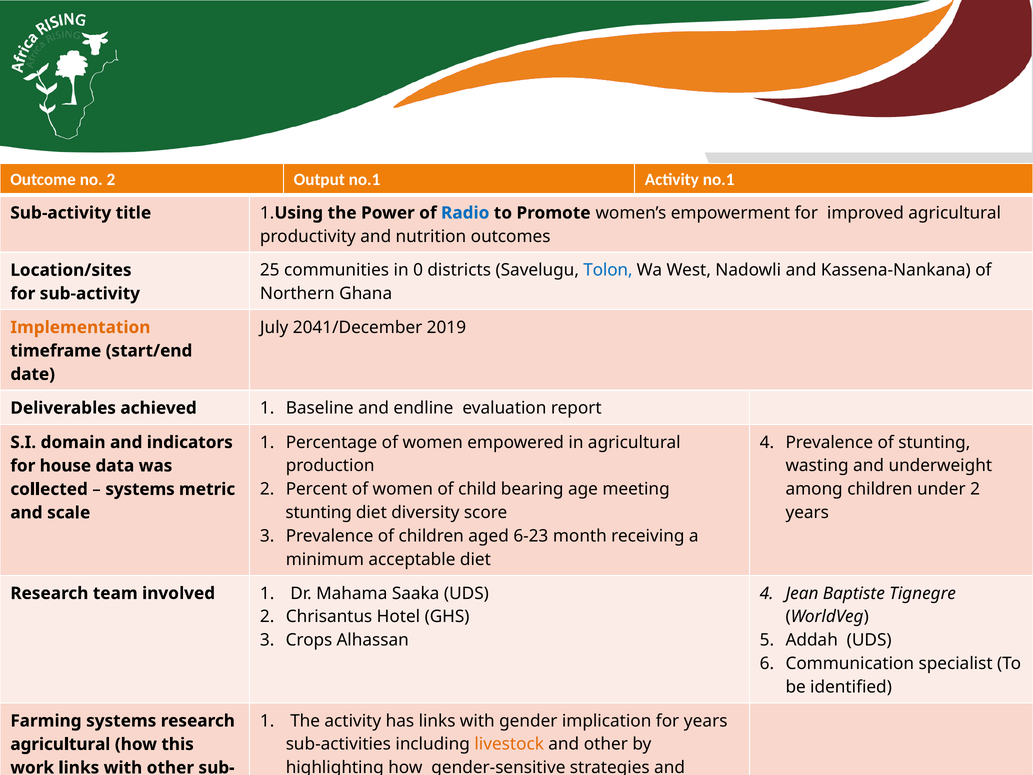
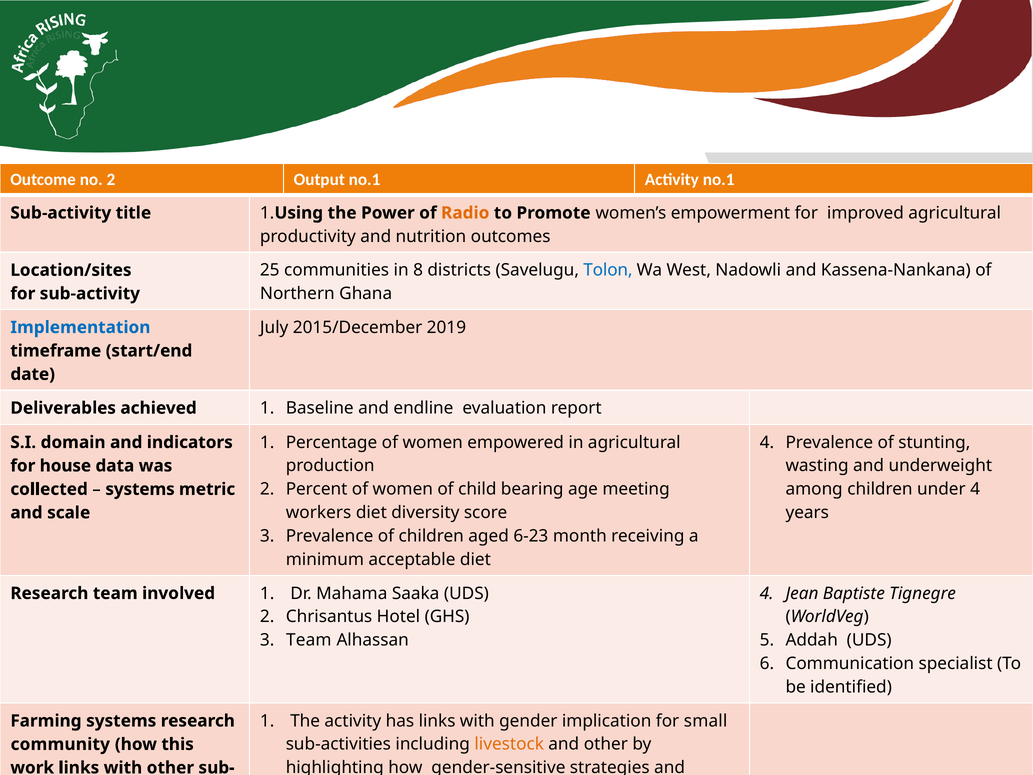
Radio colour: blue -> orange
0: 0 -> 8
2041/December: 2041/December -> 2015/December
Implementation colour: orange -> blue
under 2: 2 -> 4
stunting at (319, 512): stunting -> workers
Crops at (309, 640): Crops -> Team
for years: years -> small
agricultural at (60, 744): agricultural -> community
